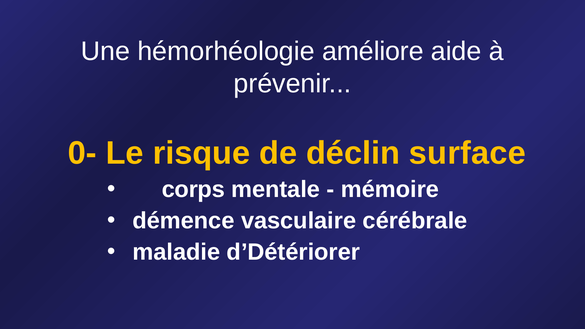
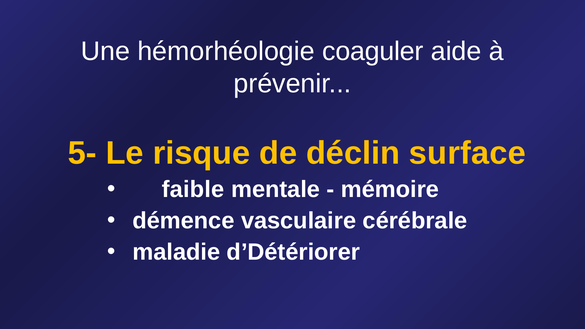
améliore: améliore -> coaguler
0-: 0- -> 5-
corps: corps -> faible
